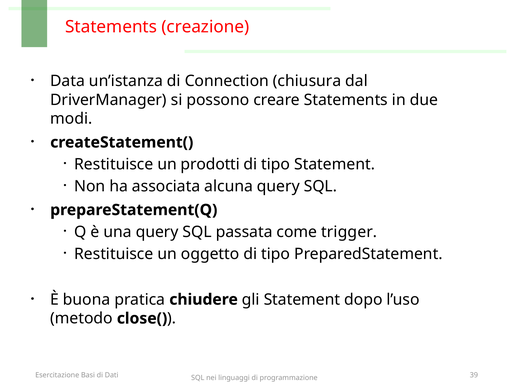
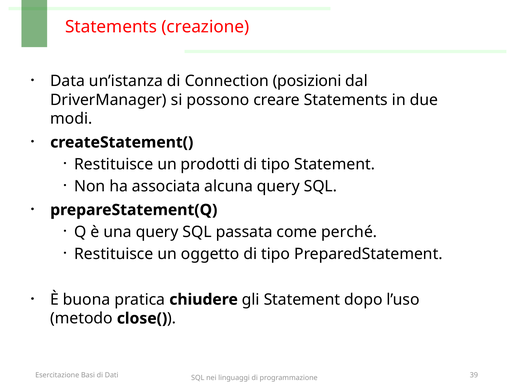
chiusura: chiusura -> posizioni
trigger: trigger -> perché
